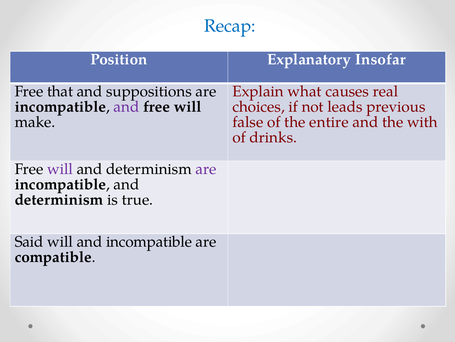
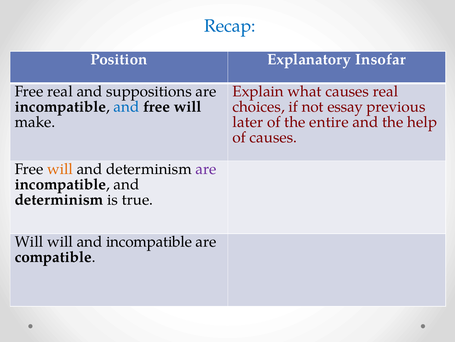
Free that: that -> real
and at (126, 107) colour: purple -> blue
leads: leads -> essay
false: false -> later
with: with -> help
of drinks: drinks -> causes
will at (60, 169) colour: purple -> orange
Said at (29, 241): Said -> Will
